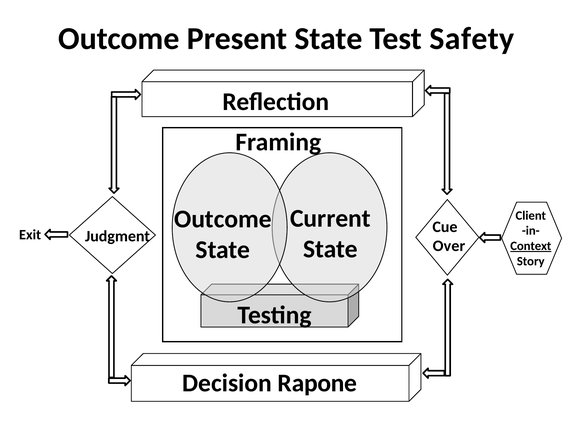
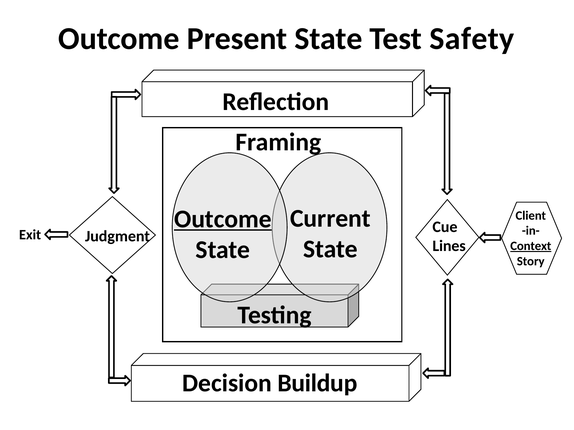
Outcome at (223, 219) underline: none -> present
Over: Over -> Lines
Rapone: Rapone -> Buildup
